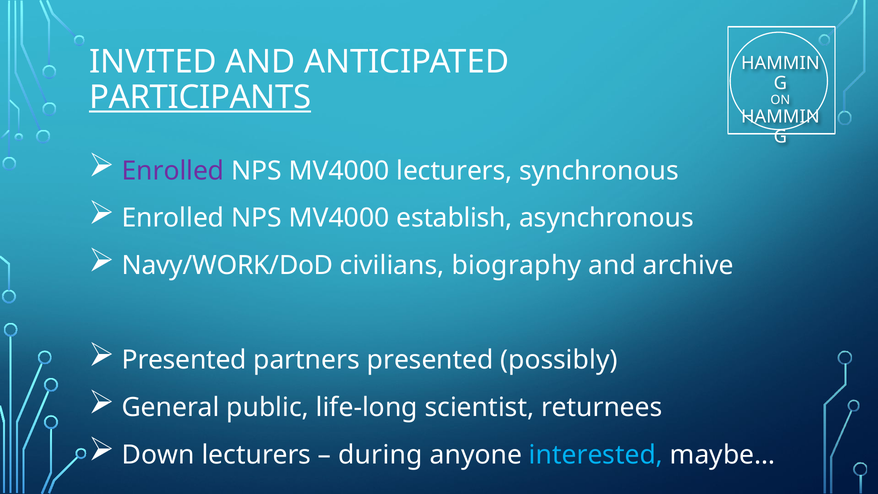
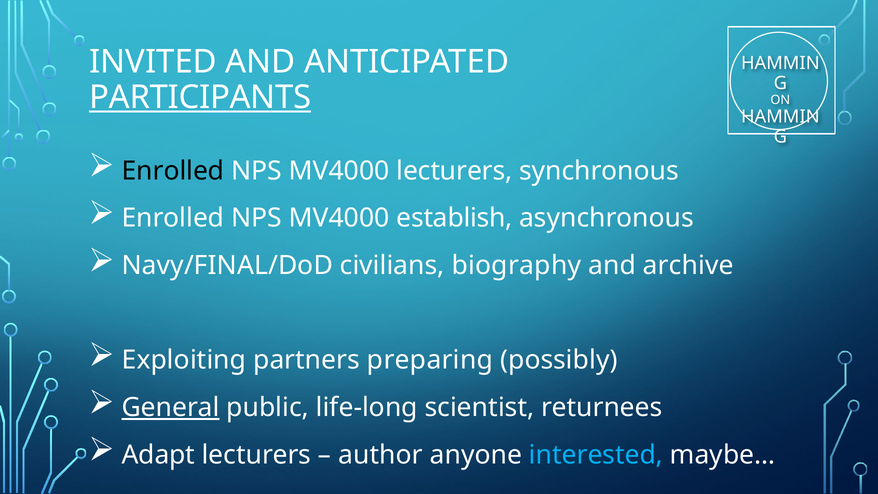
Enrolled at (173, 171) colour: purple -> black
Navy/WORK/DoD: Navy/WORK/DoD -> Navy/FINAL/DoD
Presented at (184, 360): Presented -> Exploiting
partners presented: presented -> preparing
General underline: none -> present
Down: Down -> Adapt
during: during -> author
